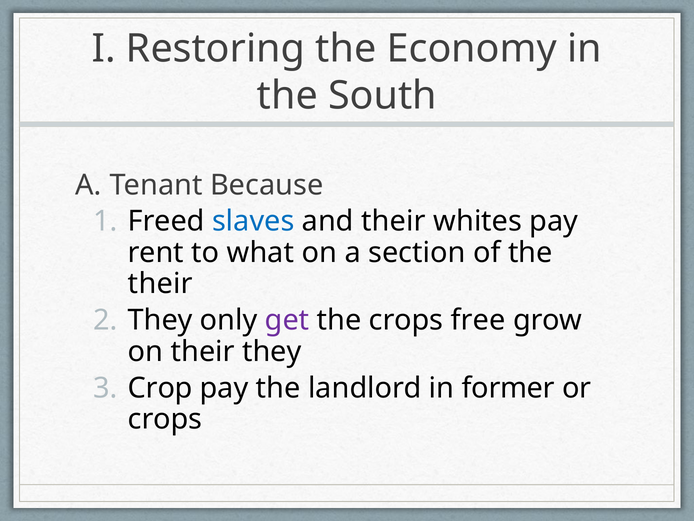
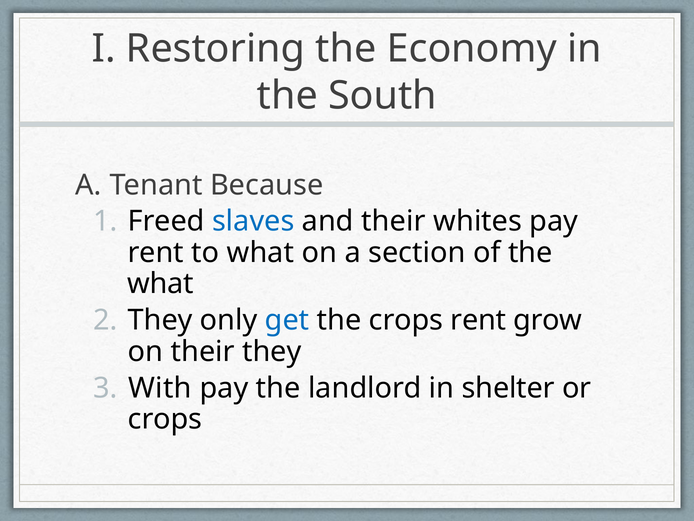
their at (160, 284): their -> what
get colour: purple -> blue
crops free: free -> rent
Crop: Crop -> With
former: former -> shelter
